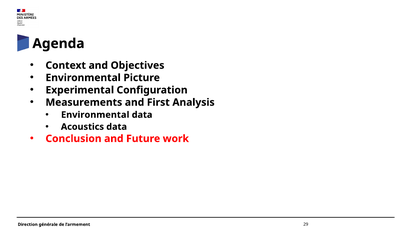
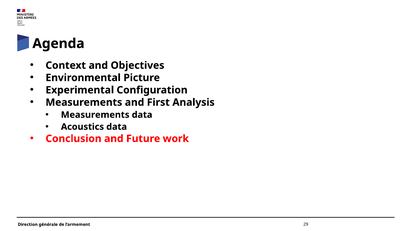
Environmental at (95, 115): Environmental -> Measurements
